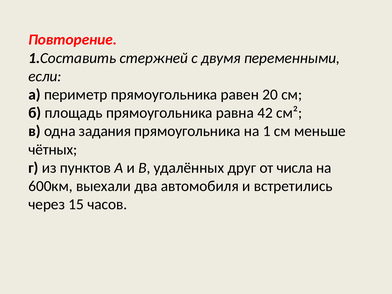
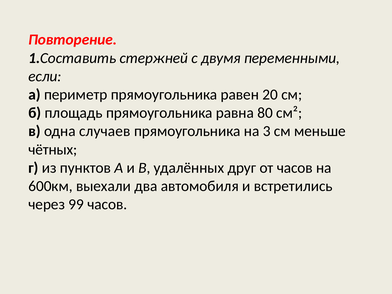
42: 42 -> 80
задания: задания -> случаев
1: 1 -> 3
от числа: числа -> часов
15: 15 -> 99
